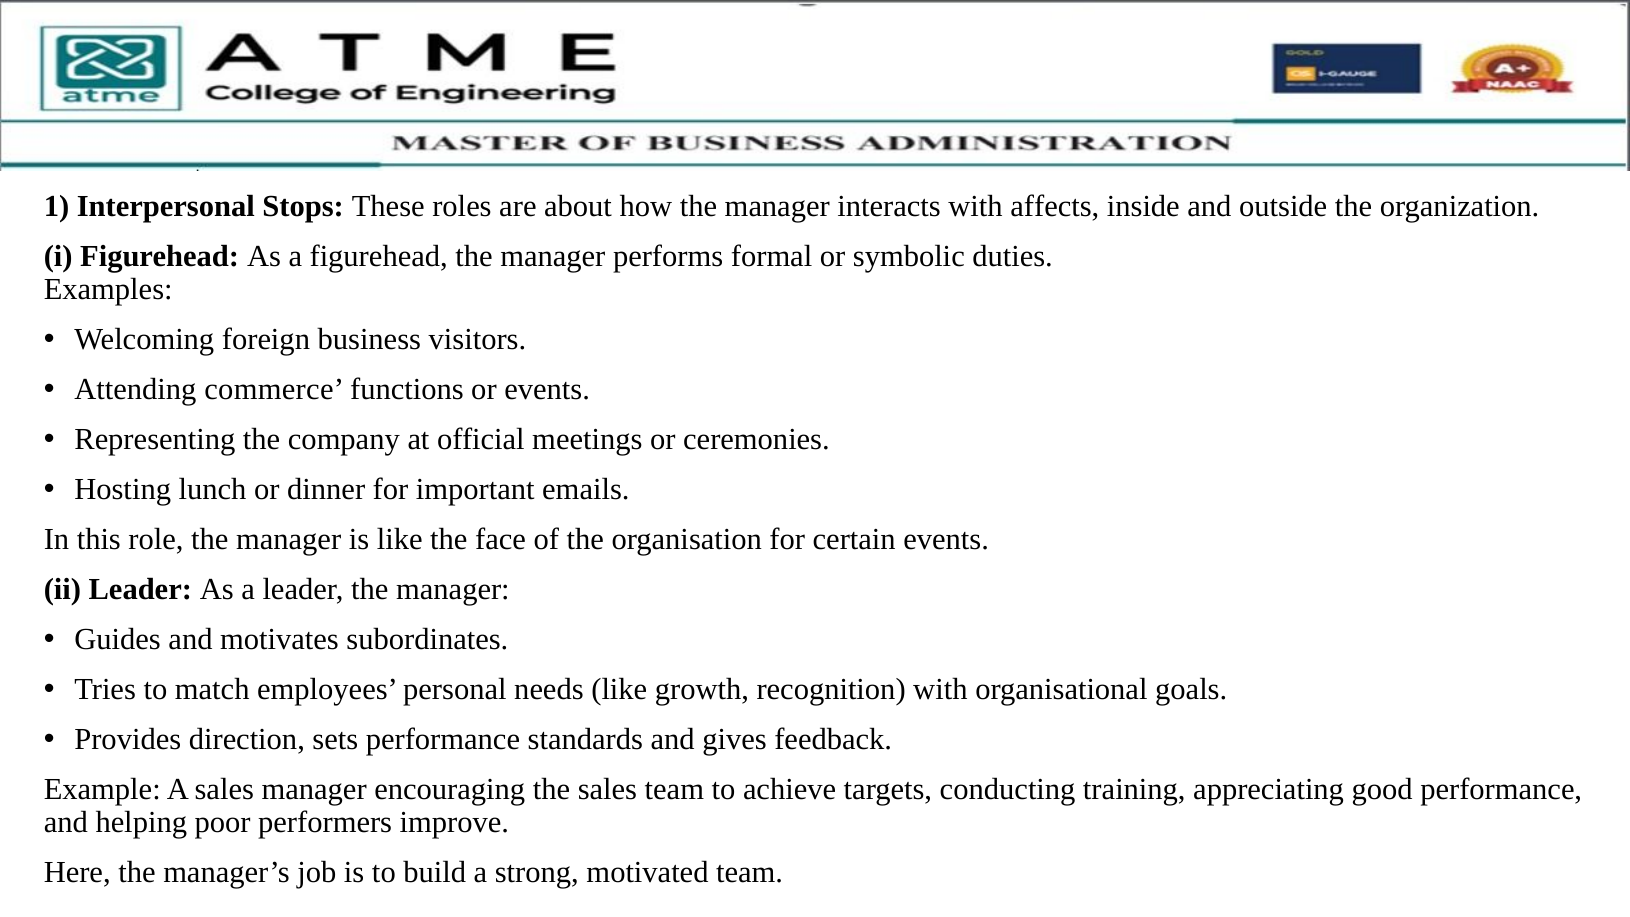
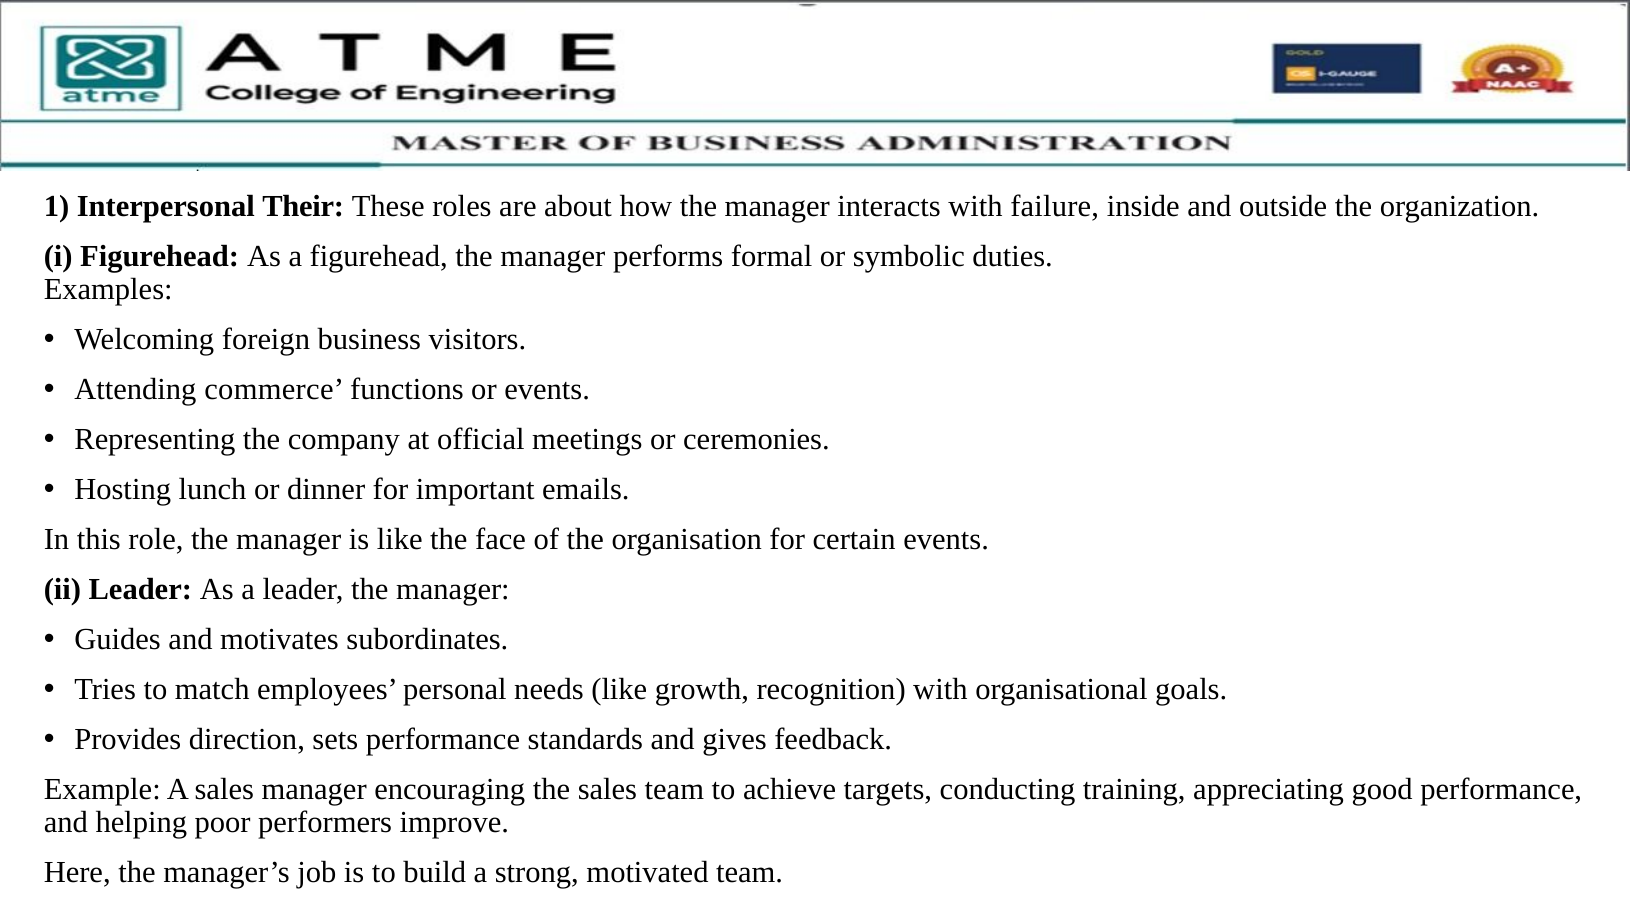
Stops: Stops -> Their
affects: affects -> failure
